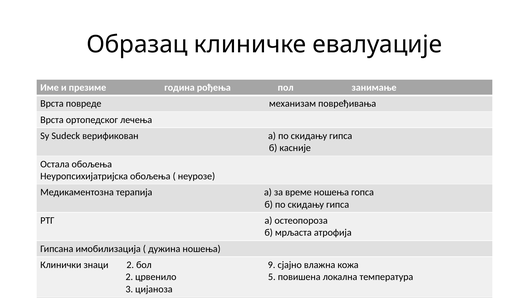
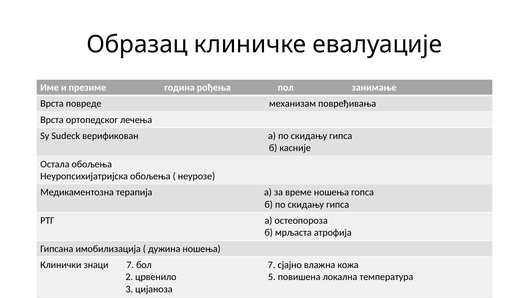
знаци 2: 2 -> 7
бол 9: 9 -> 7
